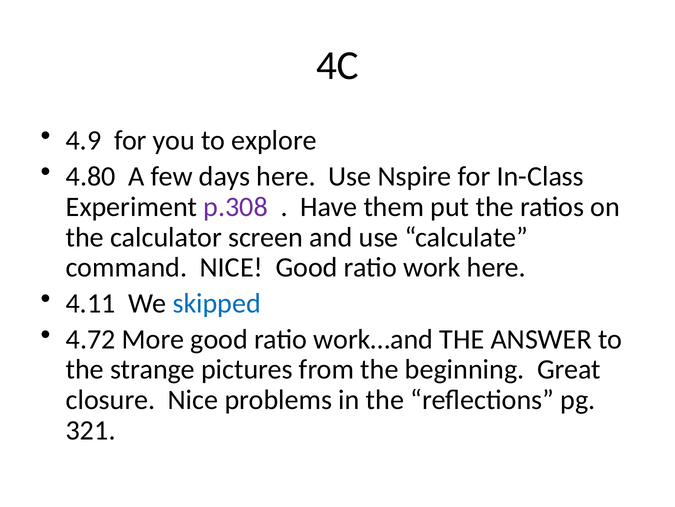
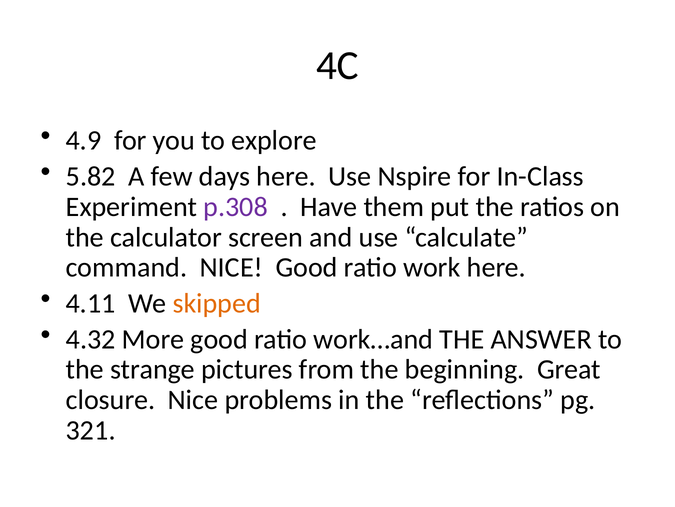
4.80: 4.80 -> 5.82
skipped colour: blue -> orange
4.72: 4.72 -> 4.32
